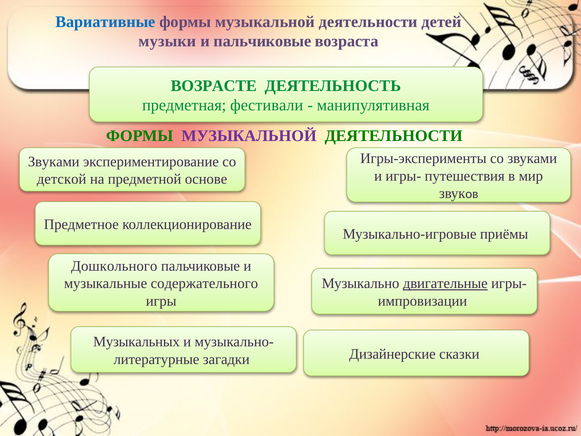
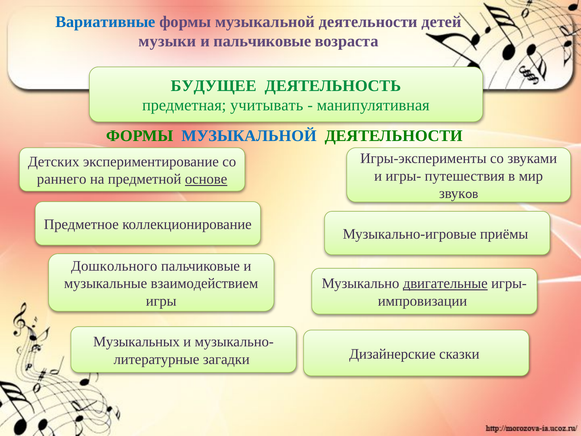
ВОЗРАСТЕ: ВОЗРАСТЕ -> БУДУЩЕЕ
фестивали: фестивали -> учитывать
МУЗЫКАЛЬНОЙ at (249, 136) colour: purple -> blue
Звуками at (54, 162): Звуками -> Детских
детской: детской -> раннего
основе underline: none -> present
содержательного: содержательного -> взаимодействием
